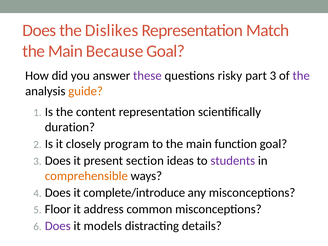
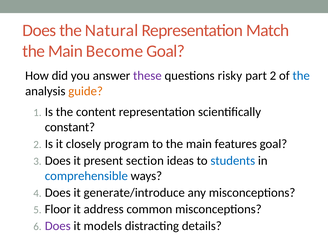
Dislikes: Dislikes -> Natural
Because: Because -> Become
part 3: 3 -> 2
the at (301, 76) colour: purple -> blue
duration: duration -> constant
function: function -> features
students colour: purple -> blue
comprehensible colour: orange -> blue
complete/introduce: complete/introduce -> generate/introduce
